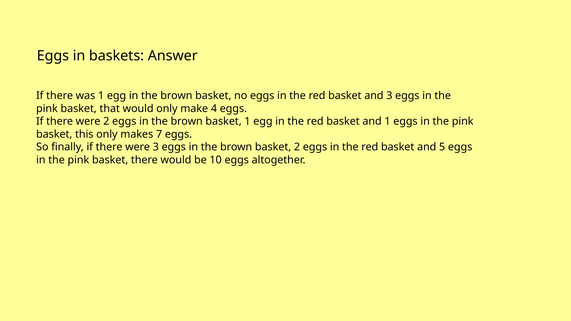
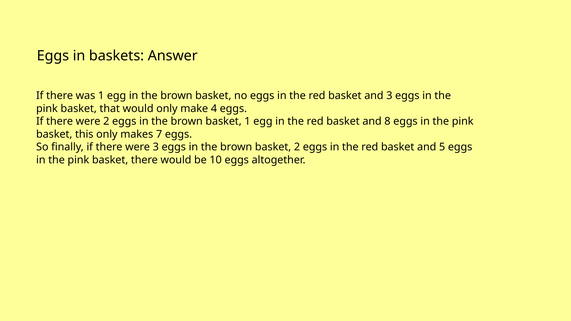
and 1: 1 -> 8
